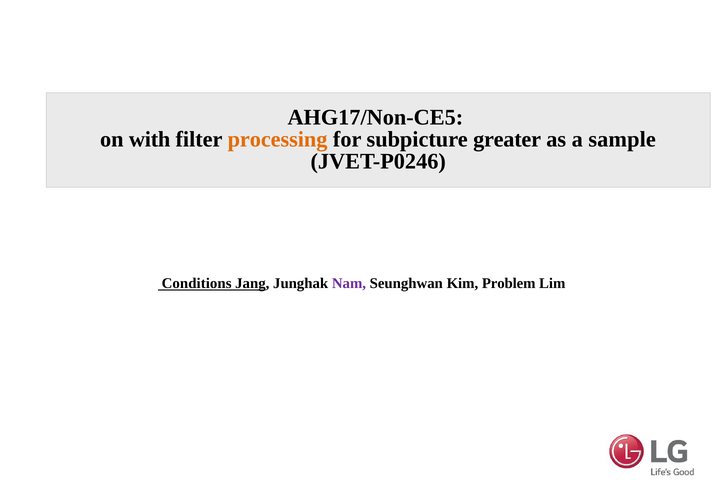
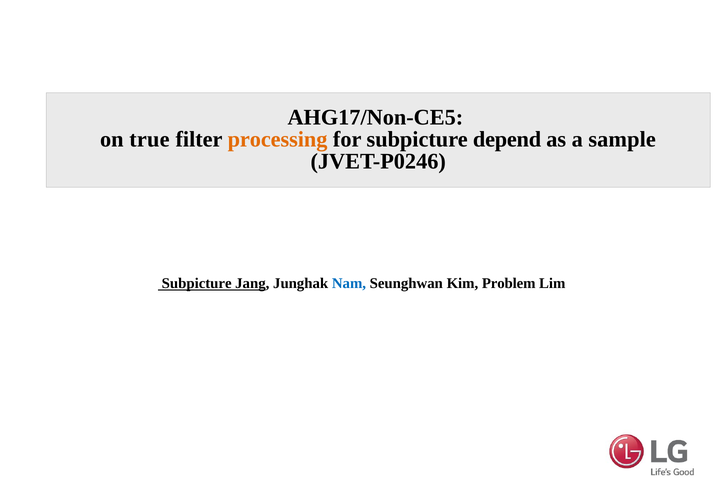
with: with -> true
greater: greater -> depend
Conditions at (197, 284): Conditions -> Subpicture
Nam colour: purple -> blue
